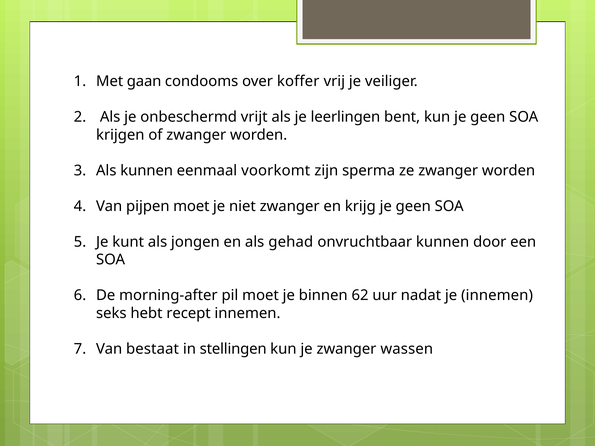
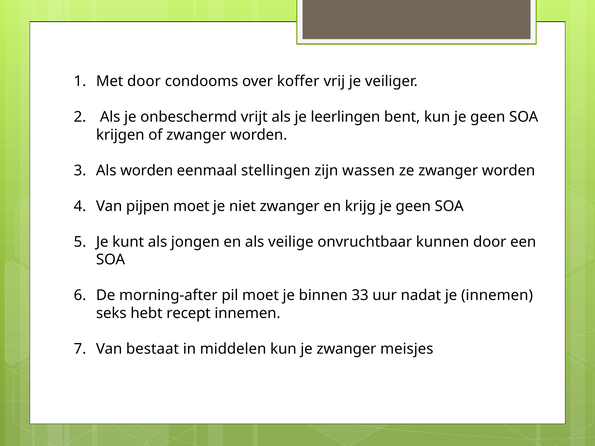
Met gaan: gaan -> door
Als kunnen: kunnen -> worden
voorkomt: voorkomt -> stellingen
sperma: sperma -> wassen
gehad: gehad -> veilige
62: 62 -> 33
stellingen: stellingen -> middelen
wassen: wassen -> meisjes
